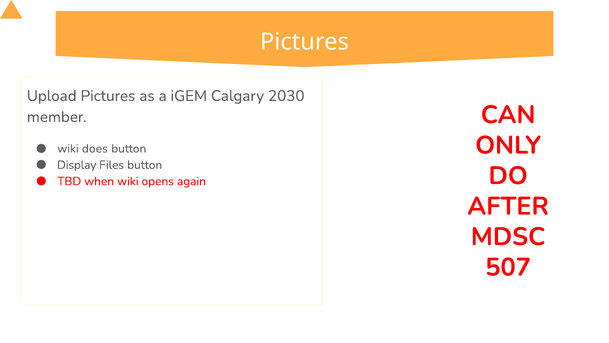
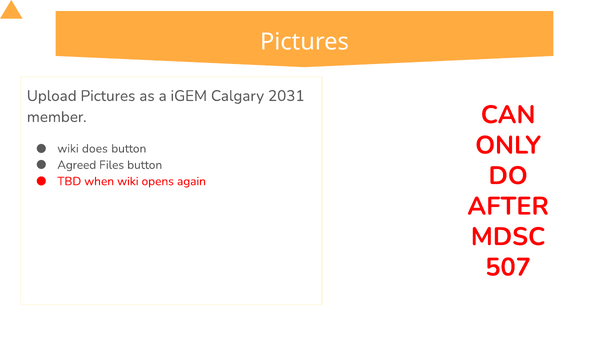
2030: 2030 -> 2031
Display: Display -> Agreed
